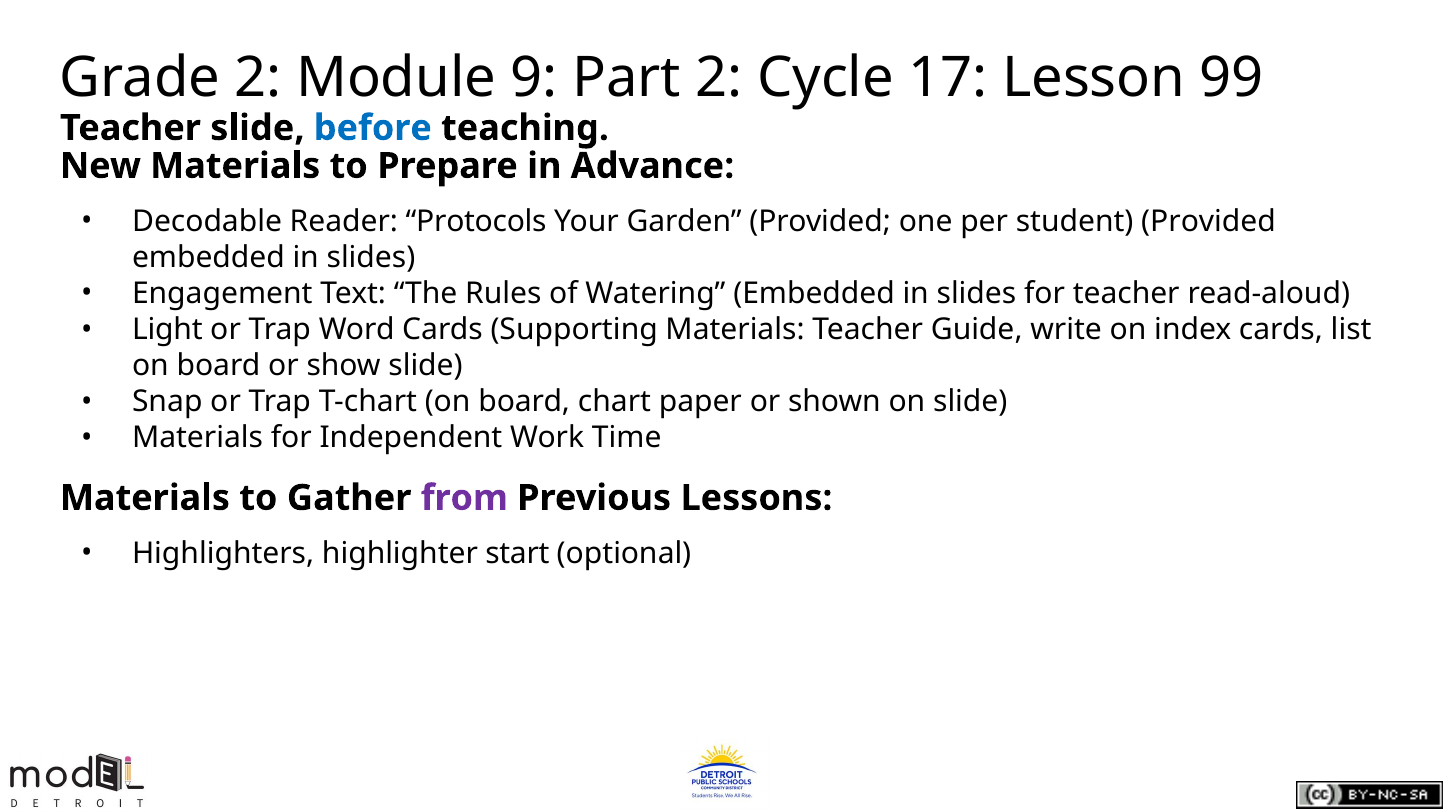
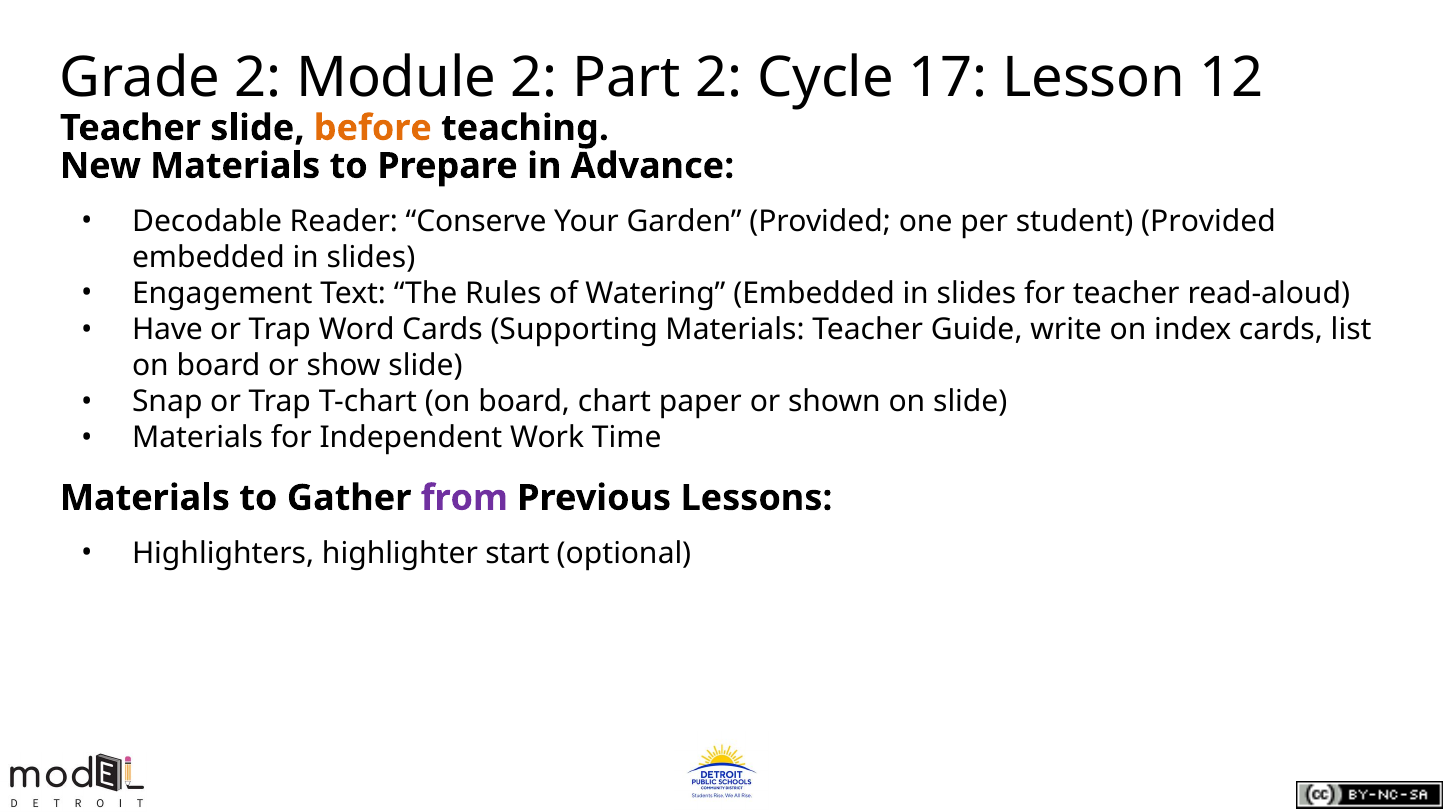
Module 9: 9 -> 2
99: 99 -> 12
before colour: blue -> orange
Protocols: Protocols -> Conserve
Light: Light -> Have
